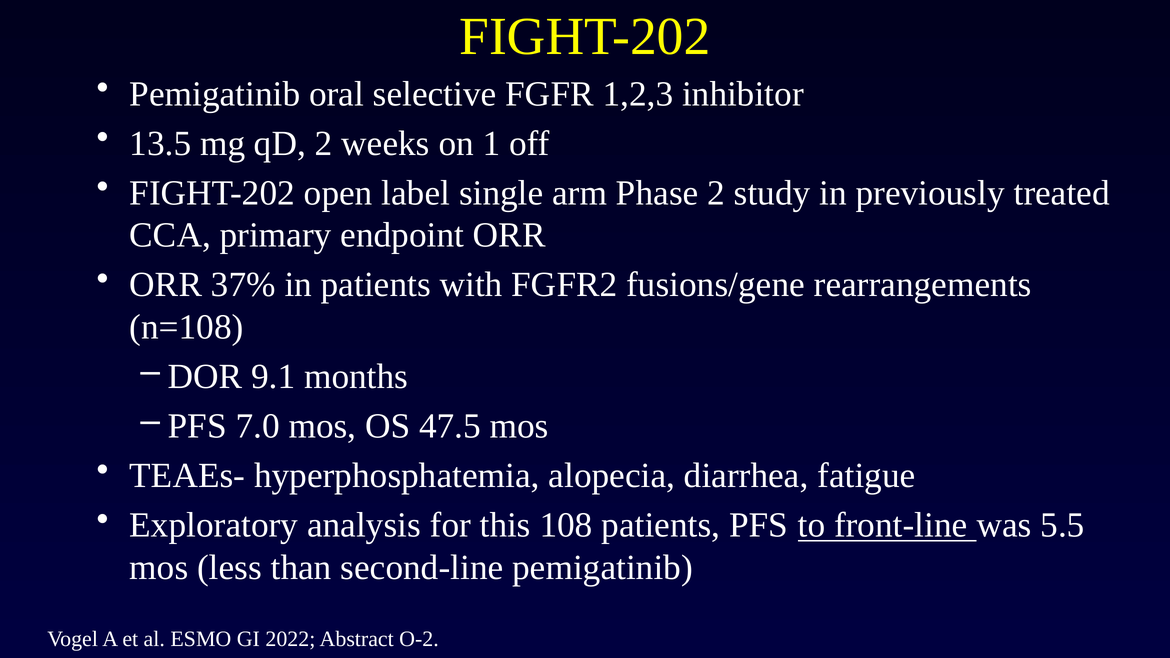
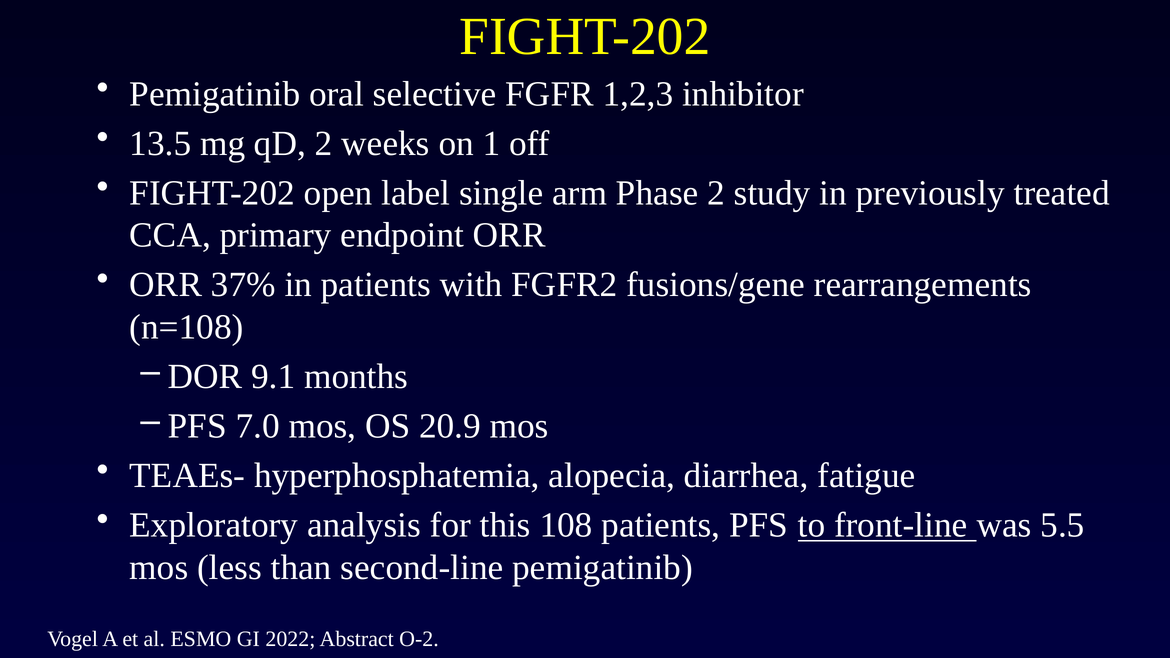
47.5: 47.5 -> 20.9
